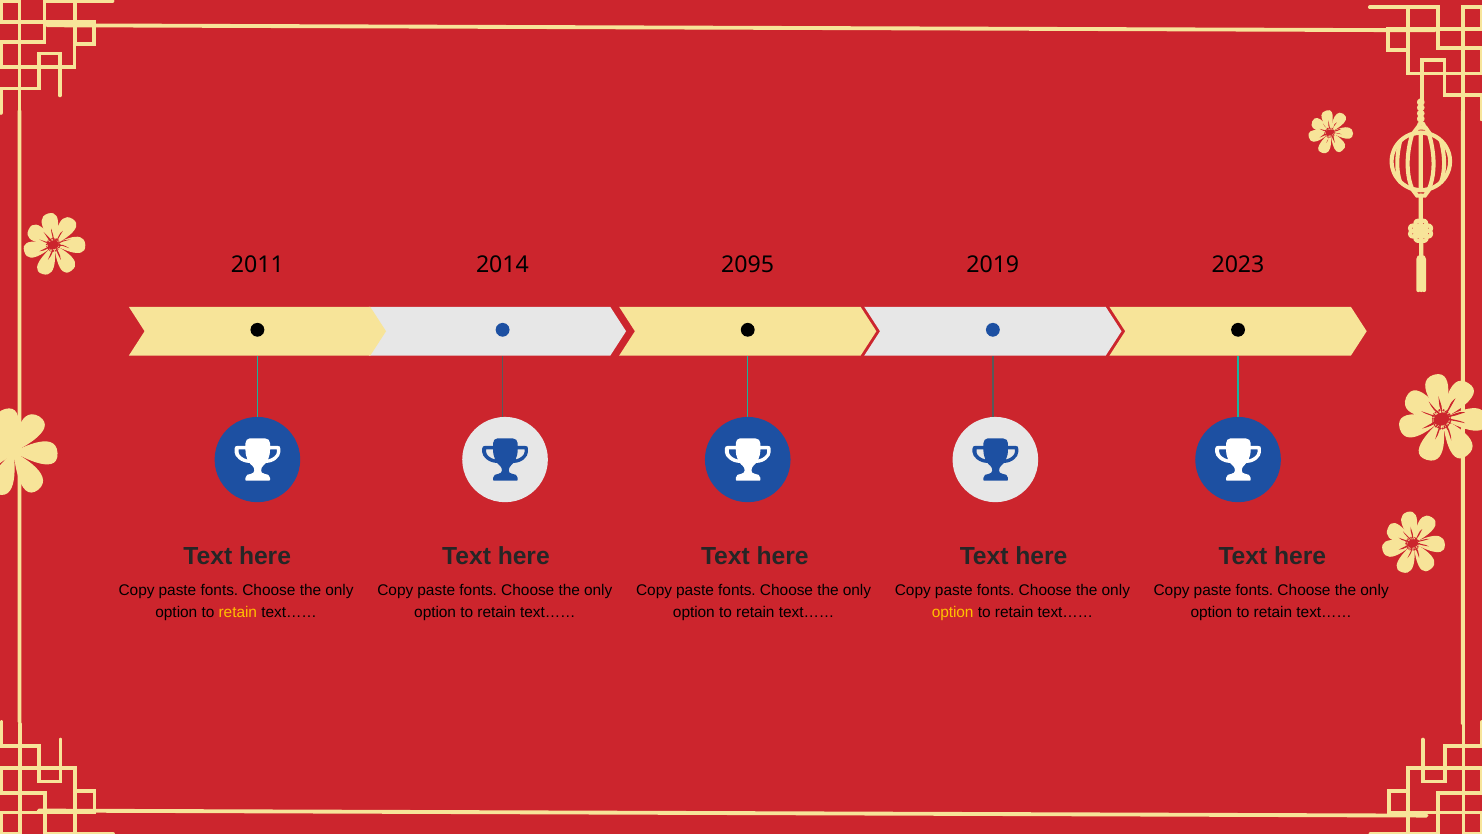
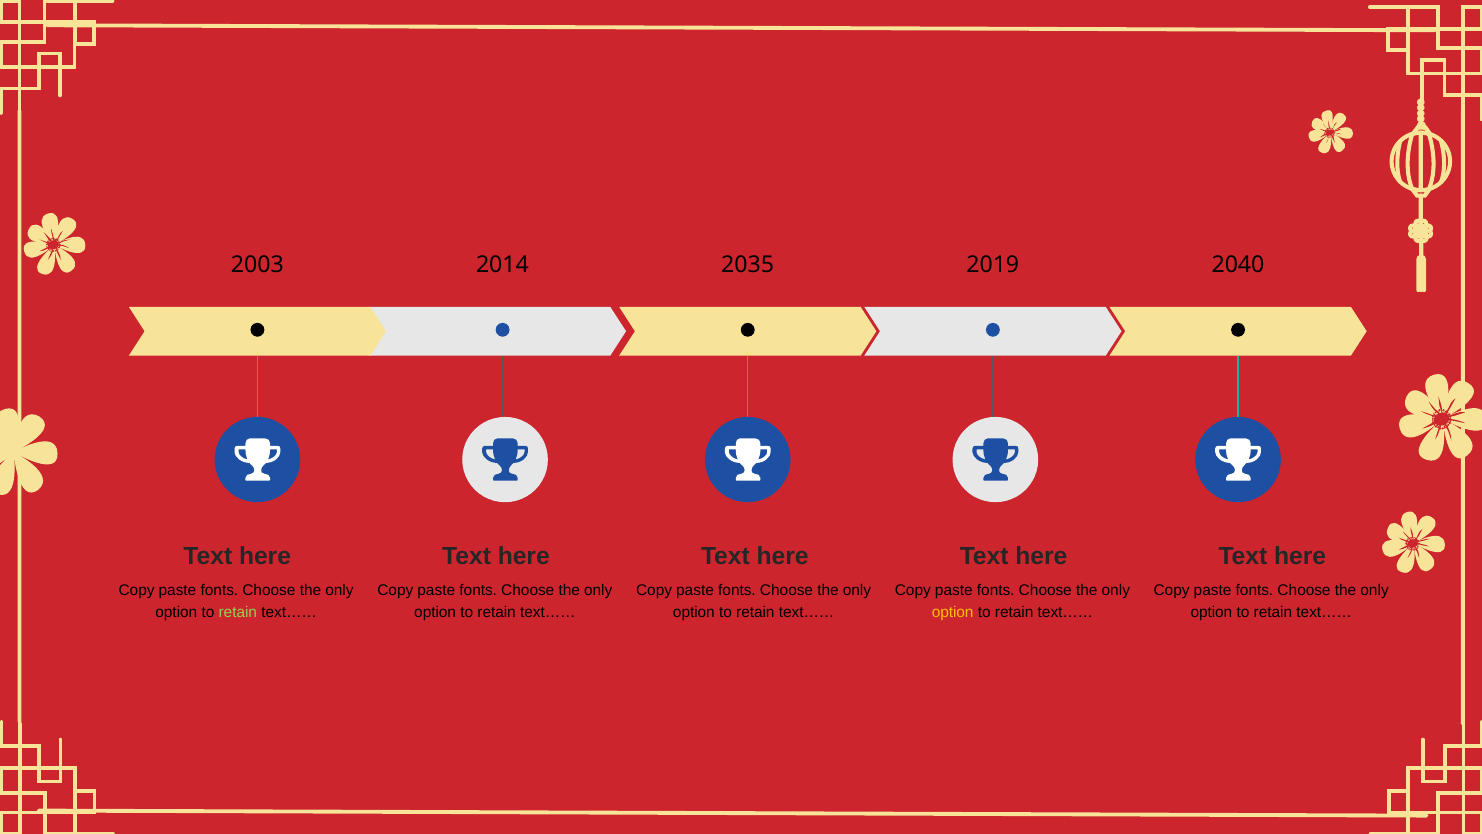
2011: 2011 -> 2003
2095: 2095 -> 2035
2023: 2023 -> 2040
retain at (238, 612) colour: yellow -> light green
